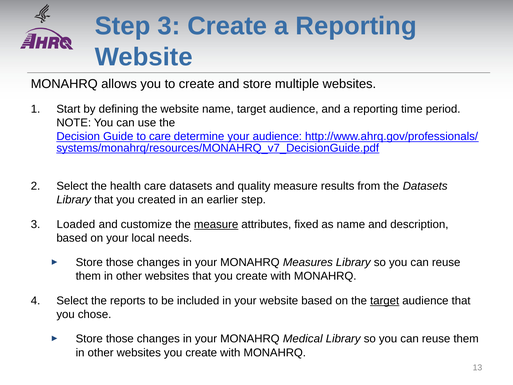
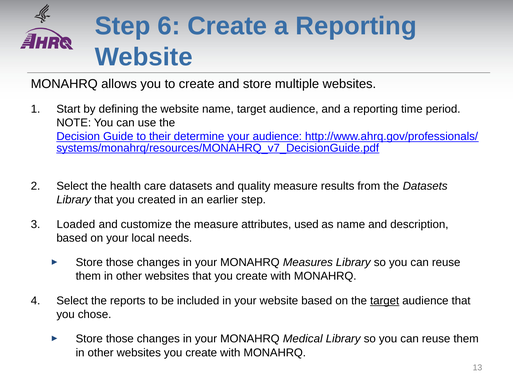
3 at (169, 26): 3 -> 6
to care: care -> their
measure at (216, 224) underline: present -> none
fixed: fixed -> used
